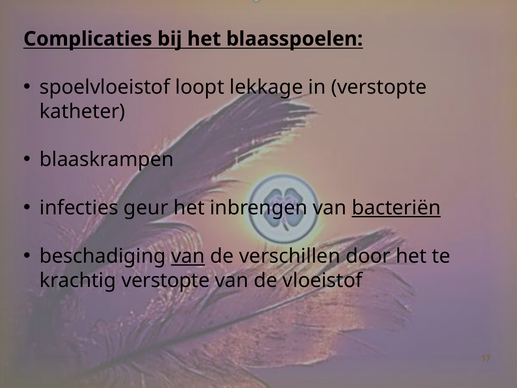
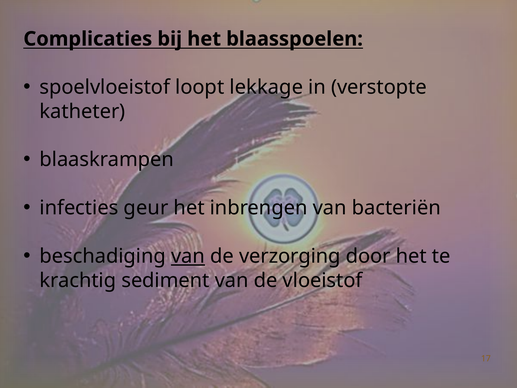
bacteriën underline: present -> none
verschillen: verschillen -> verzorging
krachtig verstopte: verstopte -> sediment
